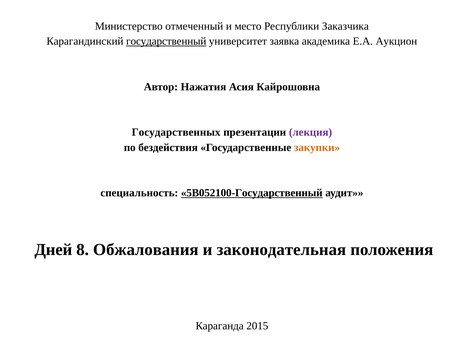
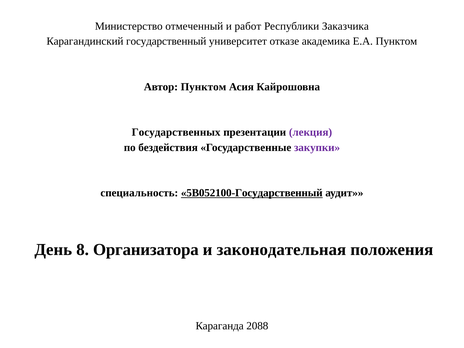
место: место -> работ
государственный underline: present -> none
заявка: заявка -> отказе
Е.А Аукцион: Аукцион -> Пунктом
Автор Нажатия: Нажатия -> Пунктом
закупки colour: orange -> purple
Дней: Дней -> День
Обжалования: Обжалования -> Организатора
2015: 2015 -> 2088
